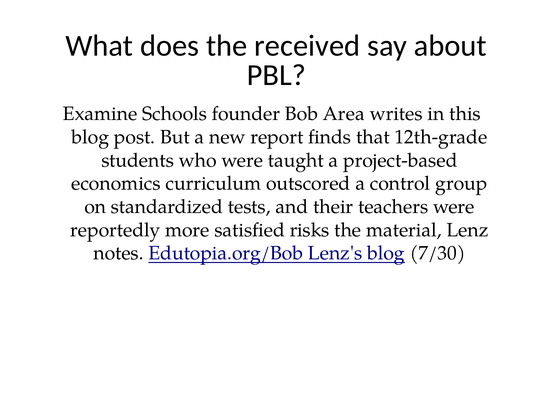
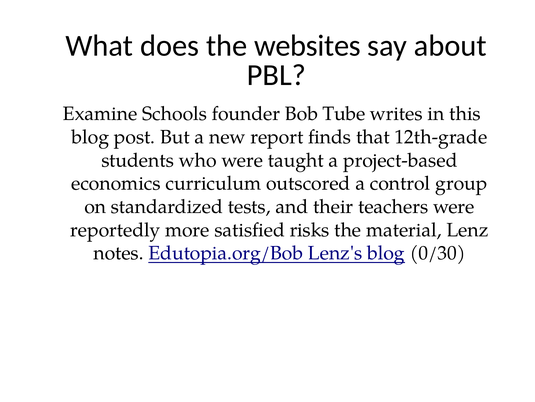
received: received -> websites
Area: Area -> Tube
7/30: 7/30 -> 0/30
